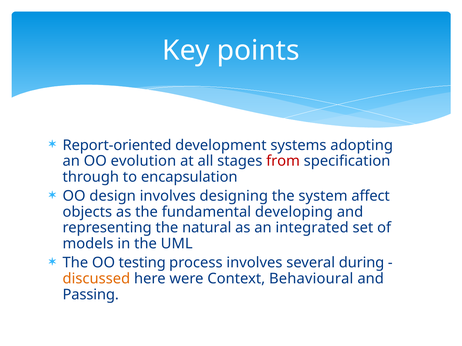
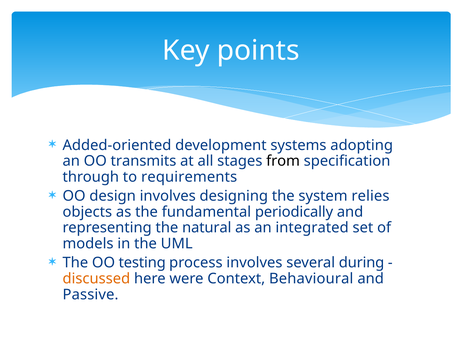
Report-oriented: Report-oriented -> Added-oriented
evolution: evolution -> transmits
from colour: red -> black
encapsulation: encapsulation -> requirements
affect: affect -> relies
developing: developing -> periodically
Passing: Passing -> Passive
